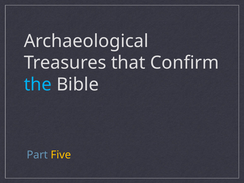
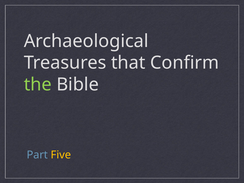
the colour: light blue -> light green
